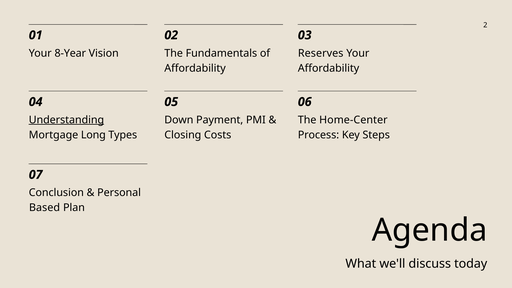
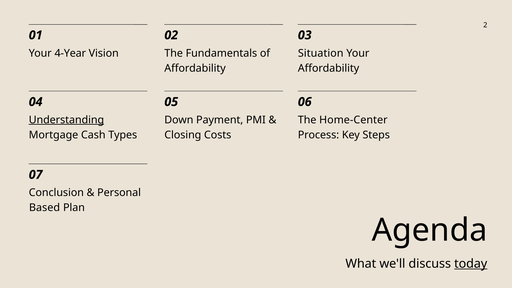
8-Year: 8-Year -> 4-Year
Reserves: Reserves -> Situation
Long: Long -> Cash
today underline: none -> present
